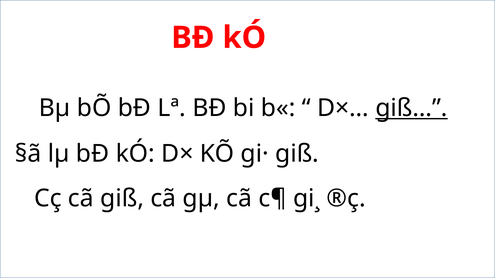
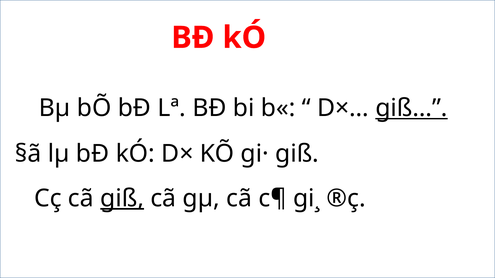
giß at (122, 199) underline: none -> present
